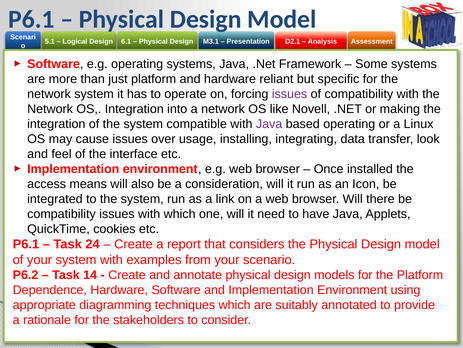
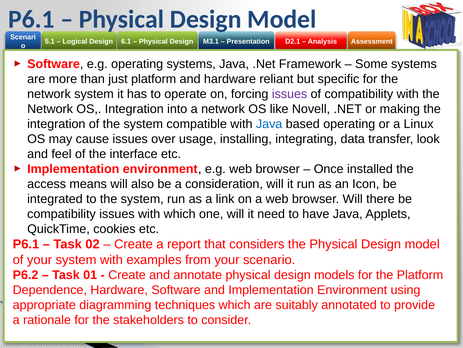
Java at (269, 124) colour: purple -> blue
24: 24 -> 02
14: 14 -> 01
